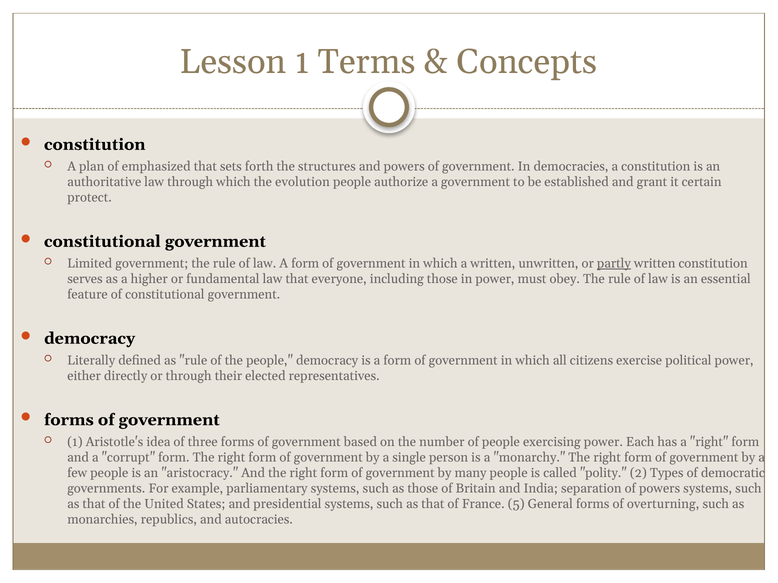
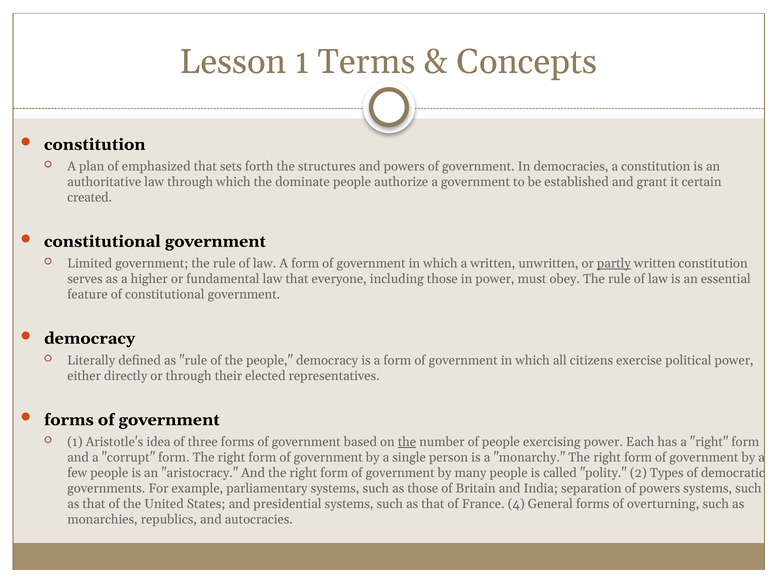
evolution: evolution -> dominate
protect: protect -> created
the at (407, 442) underline: none -> present
5: 5 -> 4
